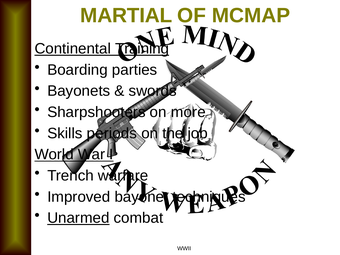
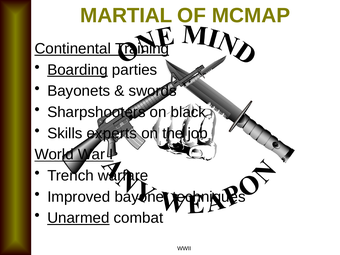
Boarding underline: none -> present
more: more -> black
periods: periods -> experts
